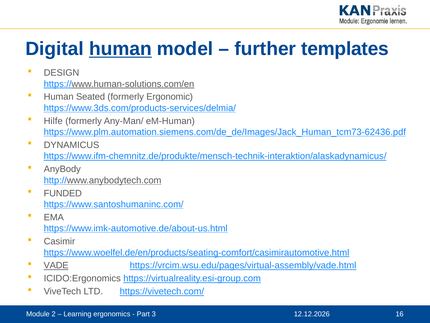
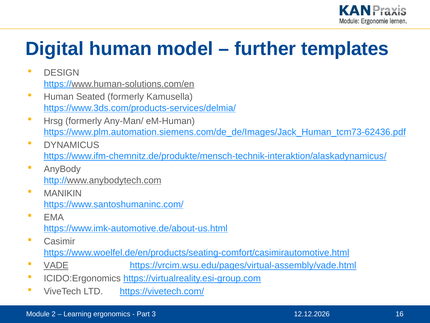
human at (120, 49) underline: present -> none
Ergonomic: Ergonomic -> Kamusella
Hilfe: Hilfe -> Hrsg
FUNDED: FUNDED -> MANIKIN
